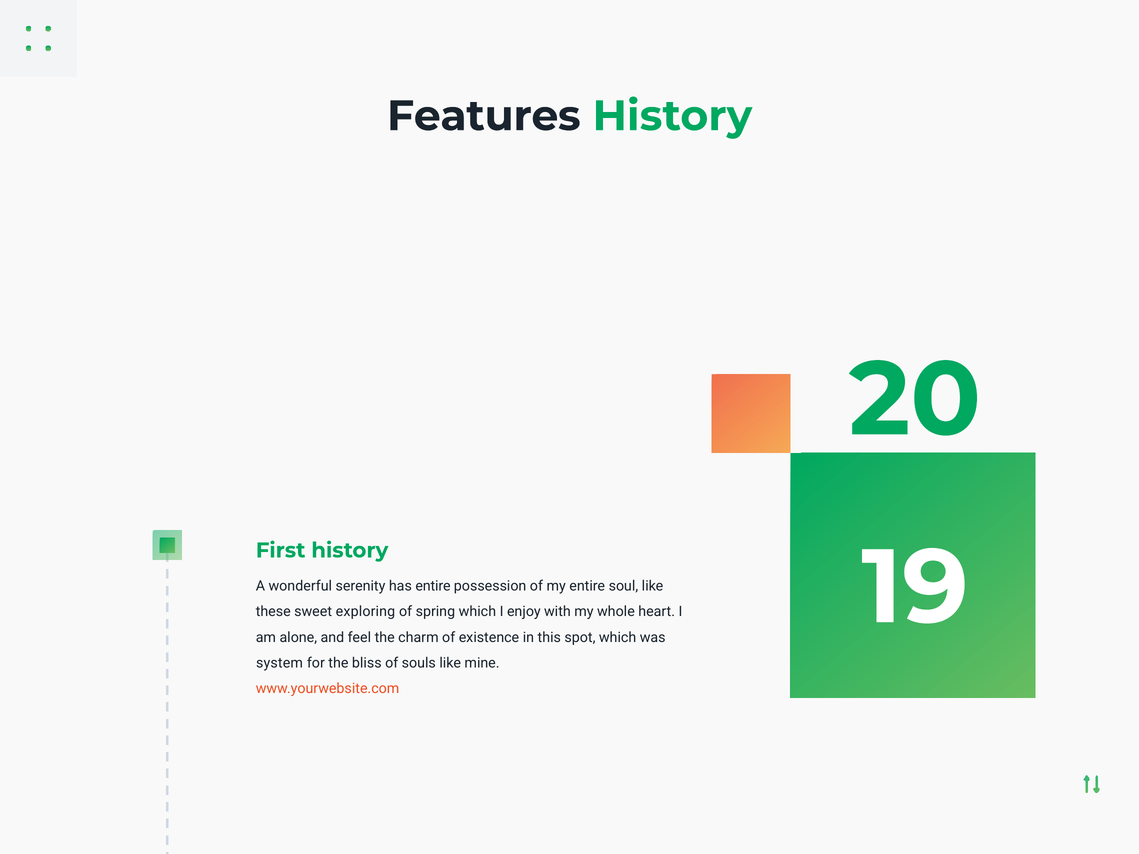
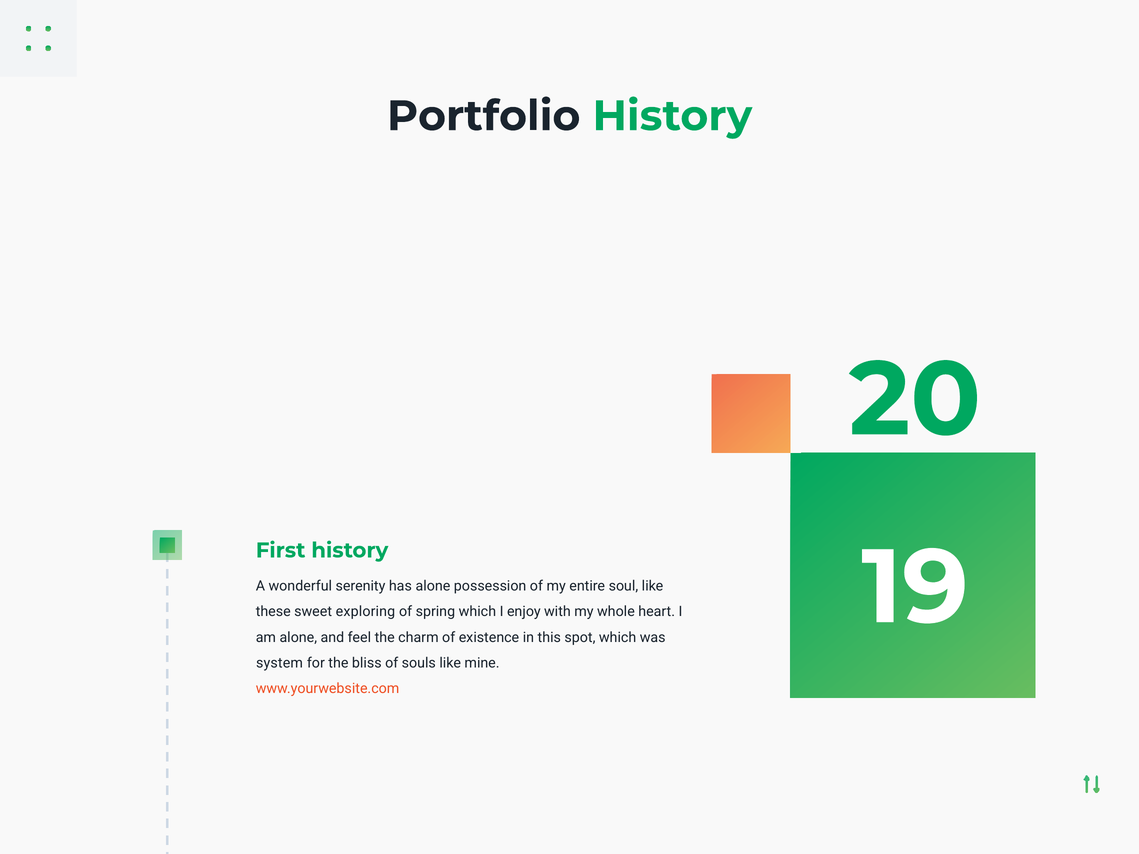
Features: Features -> Portfolio
has entire: entire -> alone
